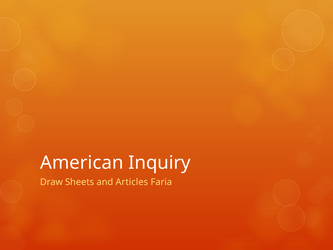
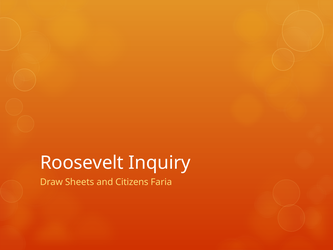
American: American -> Roosevelt
Articles: Articles -> Citizens
